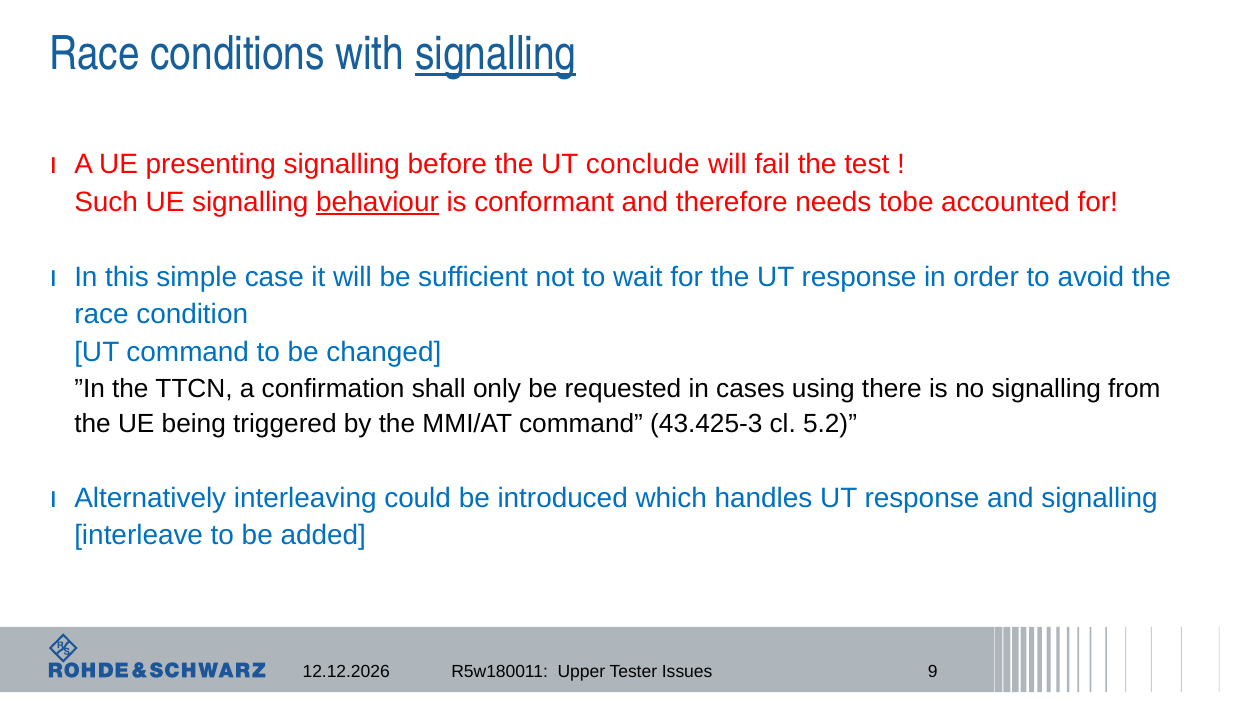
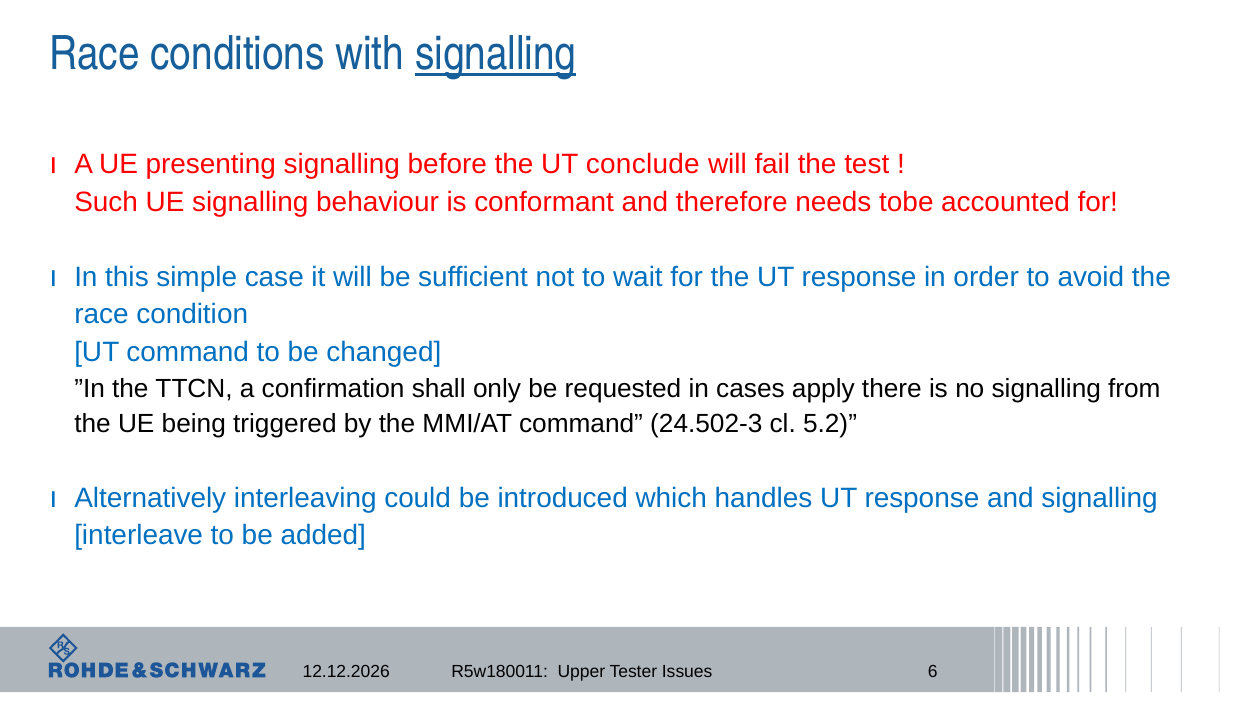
behaviour underline: present -> none
using: using -> apply
43.425-3: 43.425-3 -> 24.502-3
9: 9 -> 6
